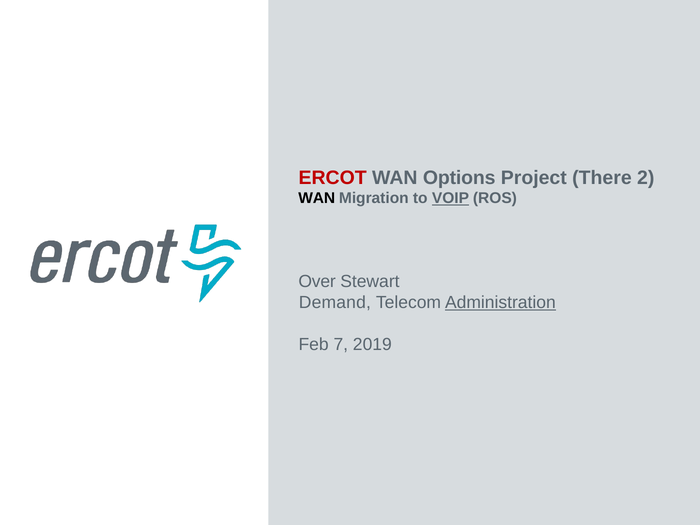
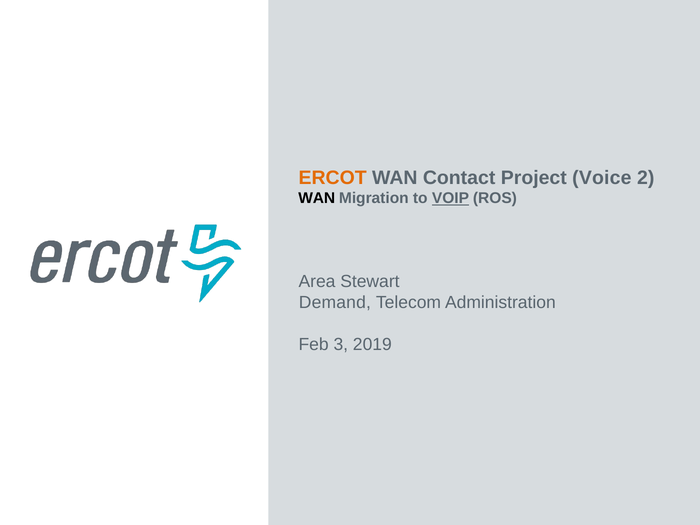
ERCOT colour: red -> orange
Options: Options -> Contact
There: There -> Voice
Over: Over -> Area
Administration underline: present -> none
7: 7 -> 3
